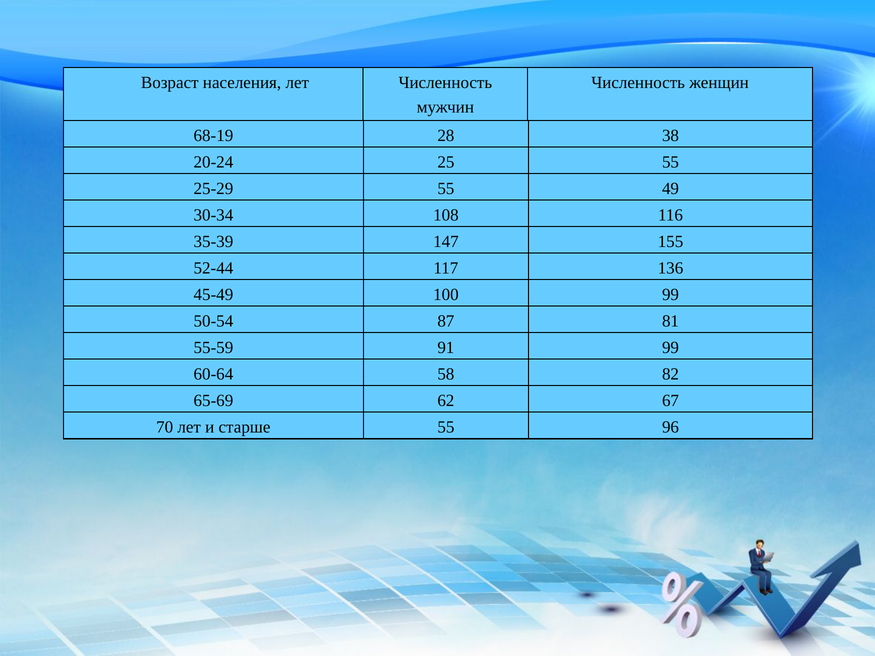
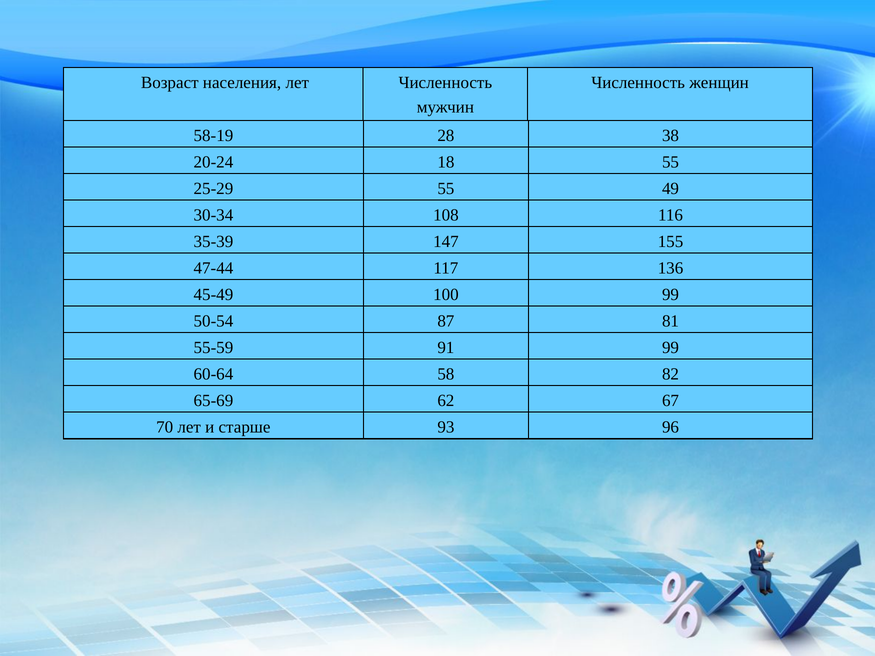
68-19: 68-19 -> 58-19
25: 25 -> 18
52-44: 52-44 -> 47-44
старше 55: 55 -> 93
